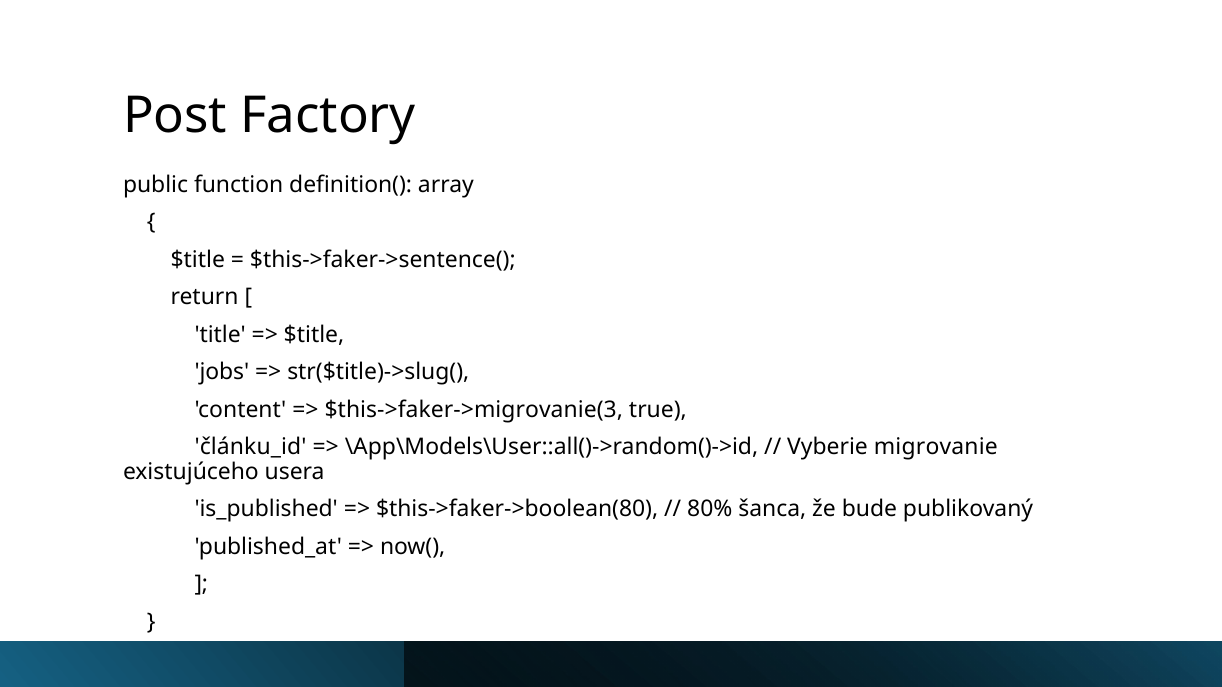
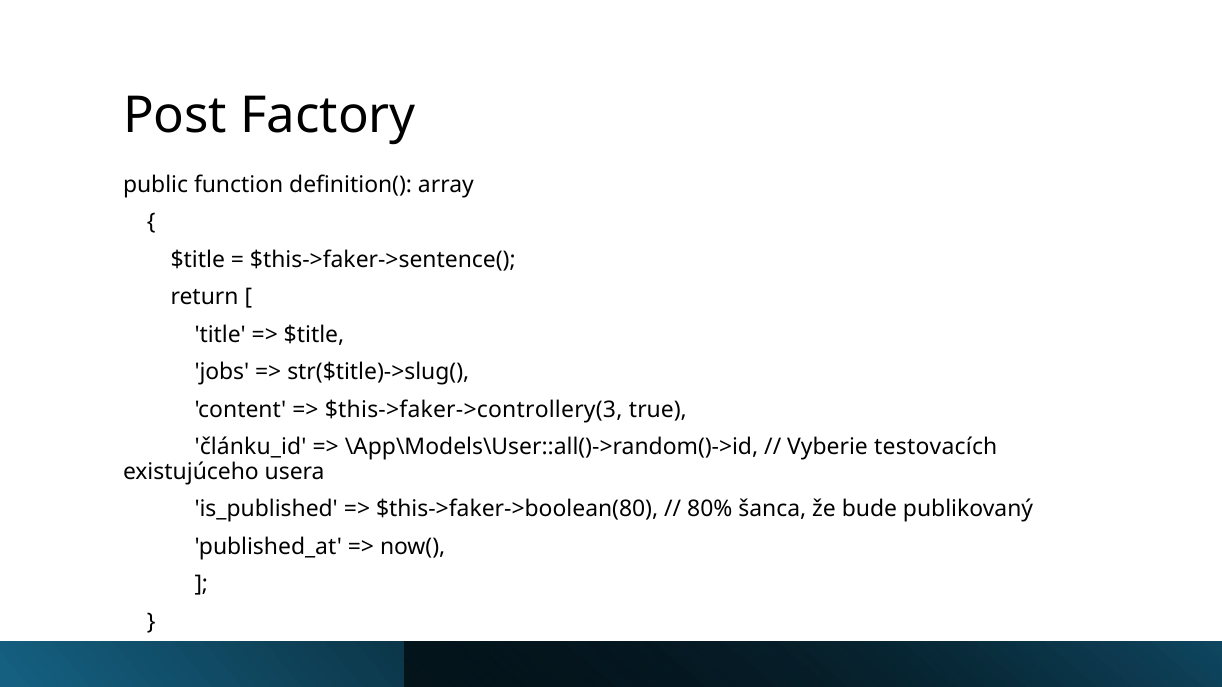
$this->faker->migrovanie(3: $this->faker->migrovanie(3 -> $this->faker->controllery(3
migrovanie: migrovanie -> testovacích
